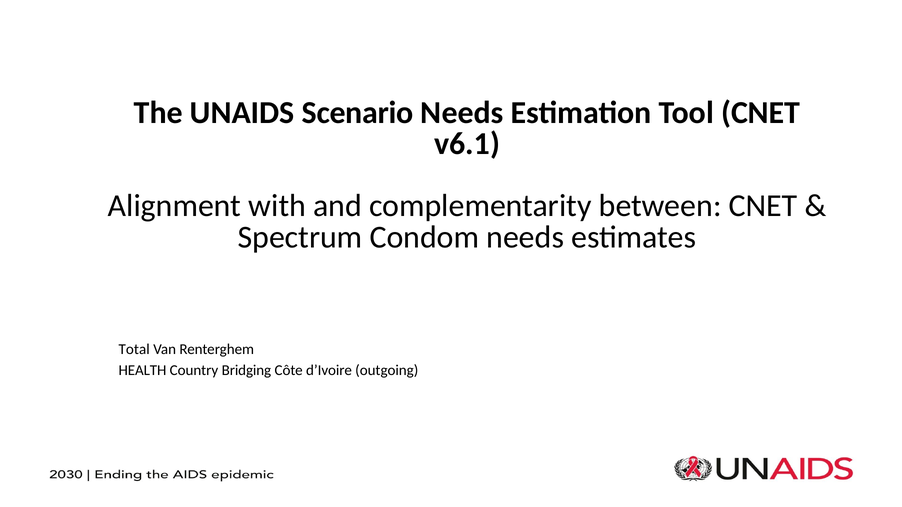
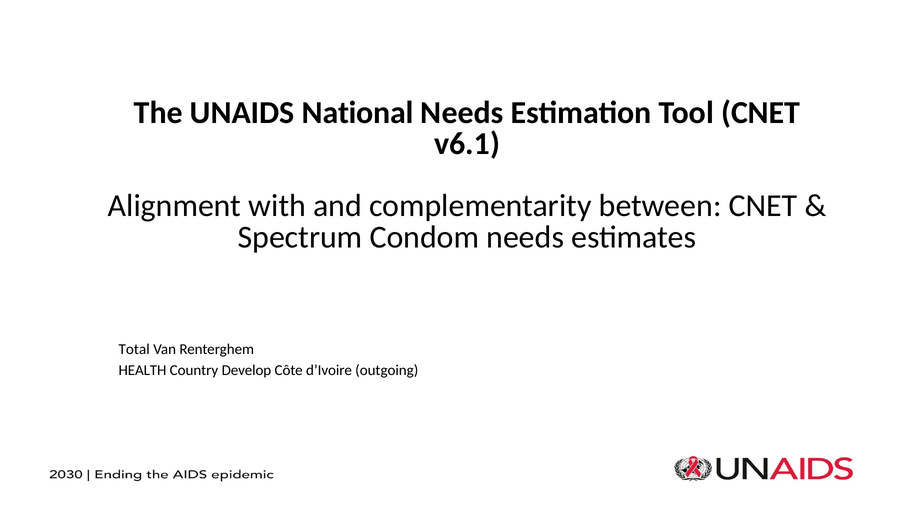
Scenario: Scenario -> National
Bridging: Bridging -> Develop
